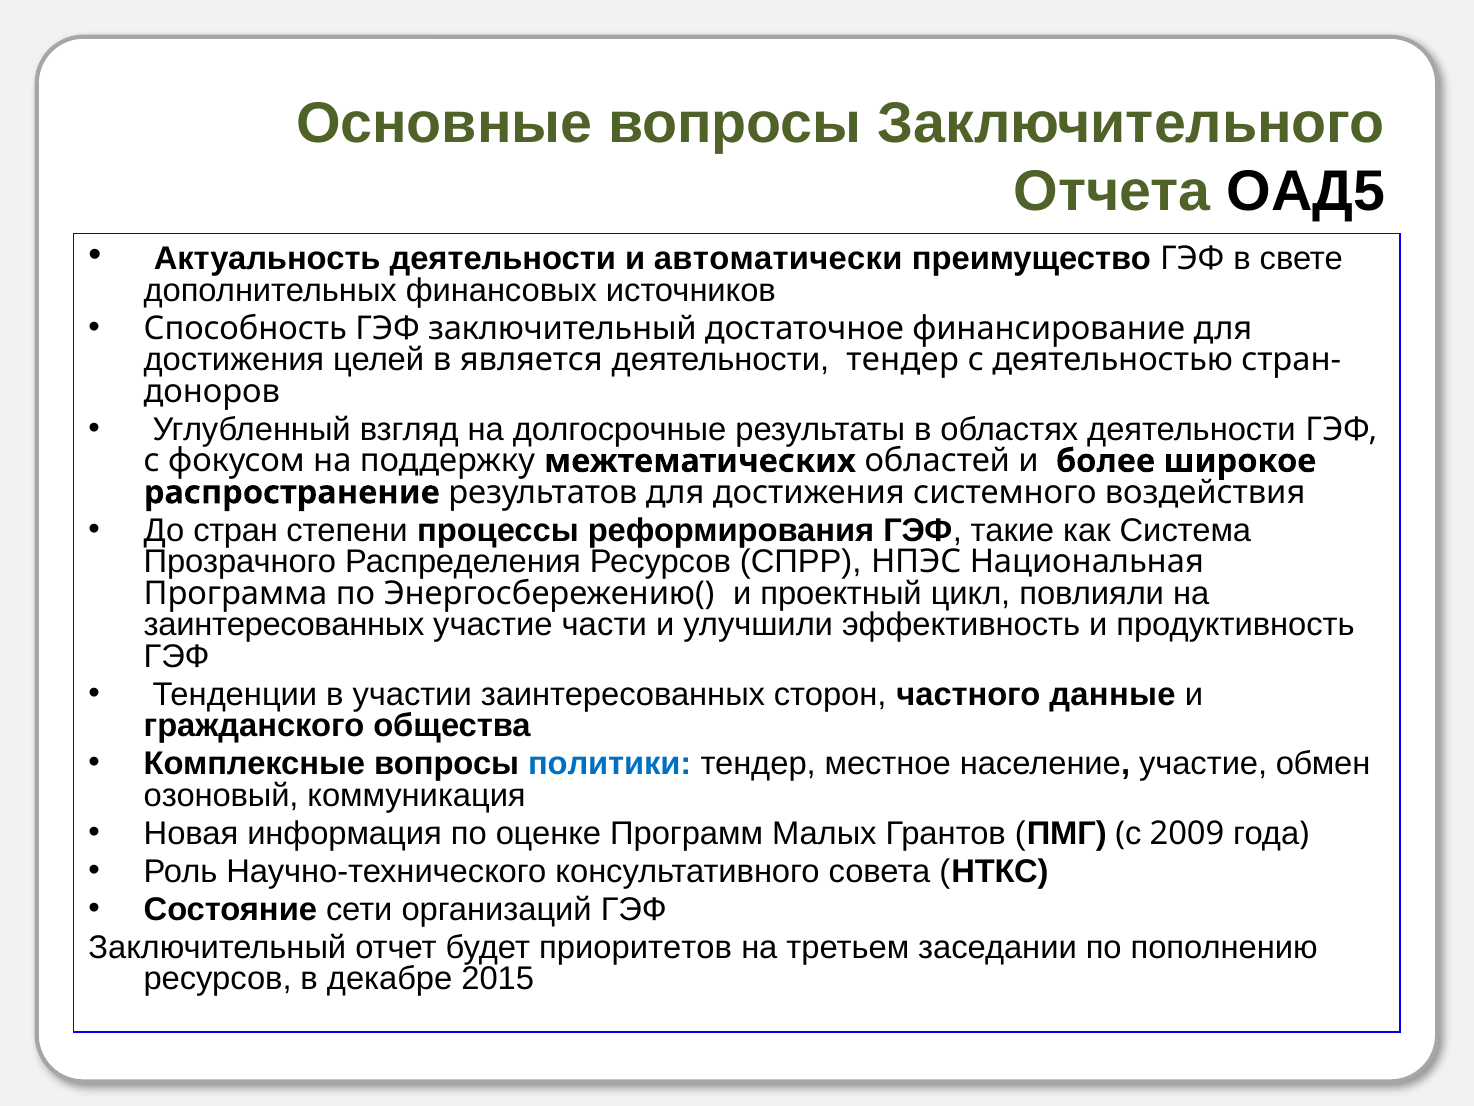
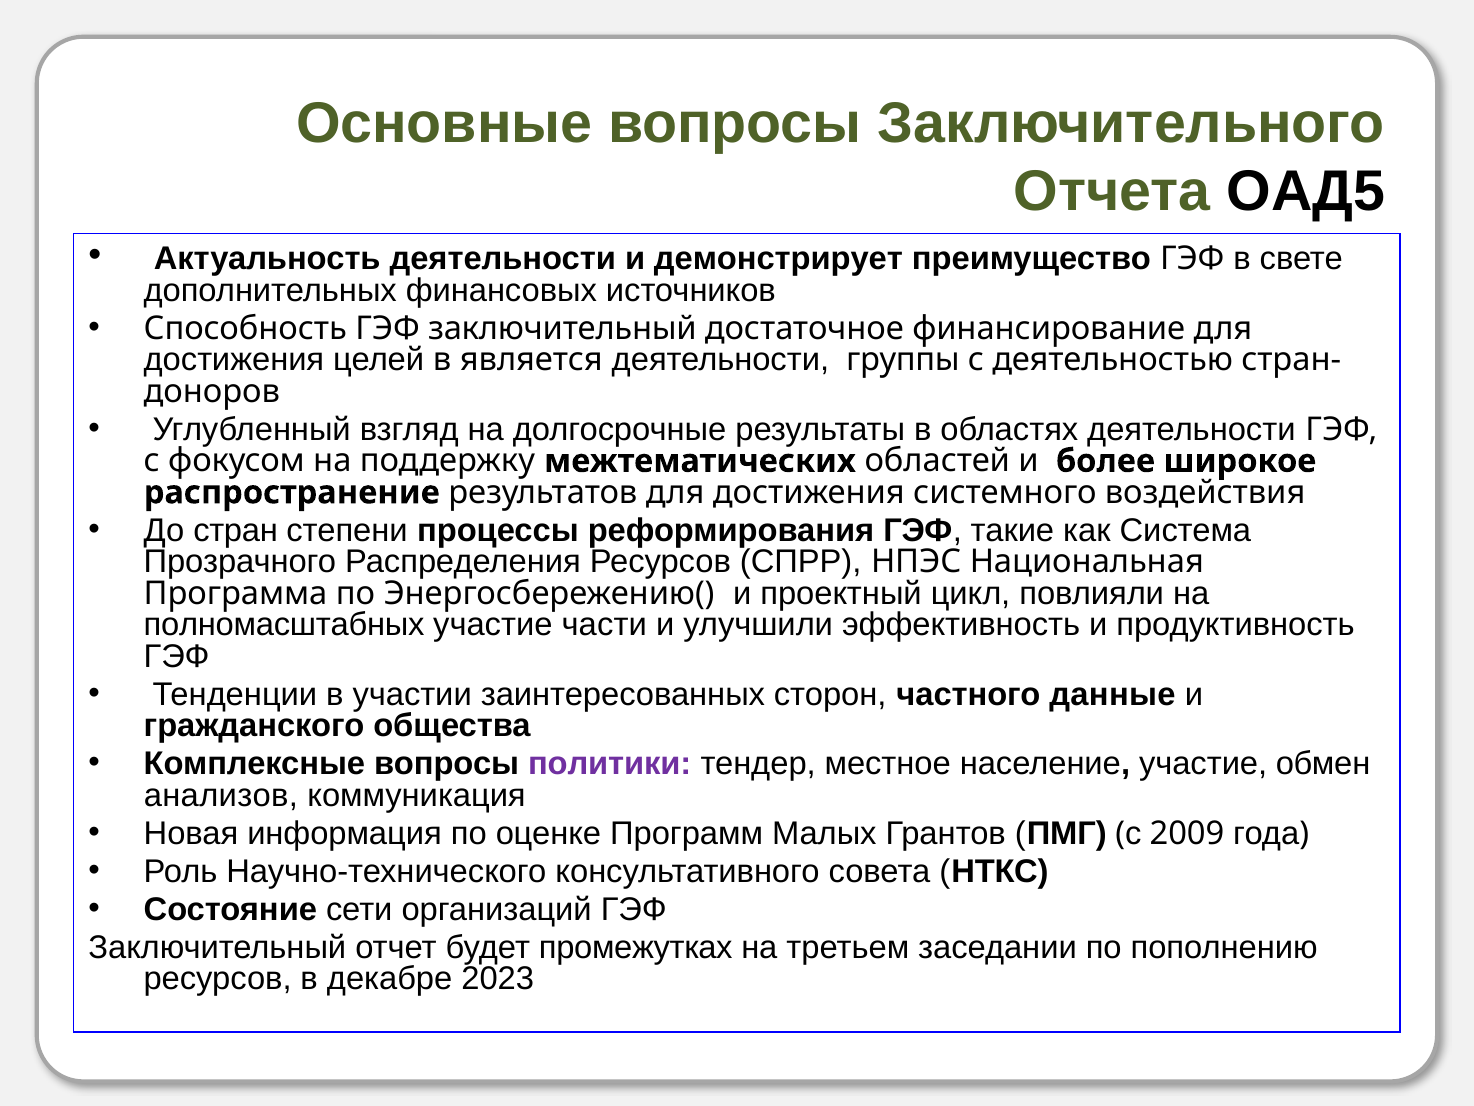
автоматически: автоматически -> демонстрирует
деятельности тендер: тендер -> группы
заинтересованных at (284, 625): заинтересованных -> полномасштабных
политики colour: blue -> purple
озоновый: озоновый -> анализов
приоритетов: приоритетов -> промежутках
2015: 2015 -> 2023
